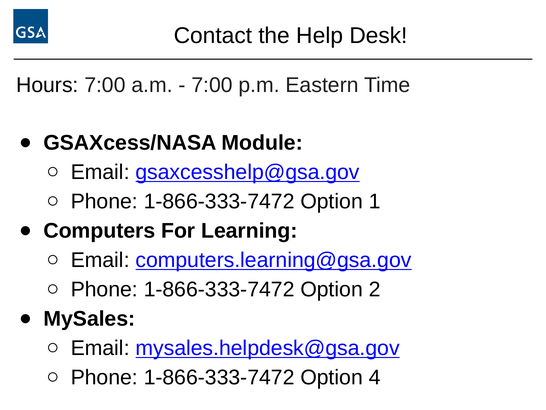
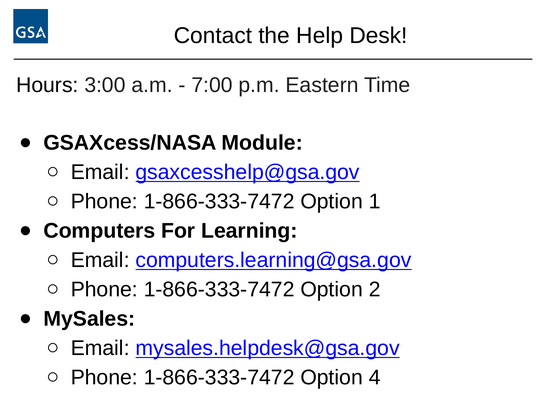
Hours 7:00: 7:00 -> 3:00
